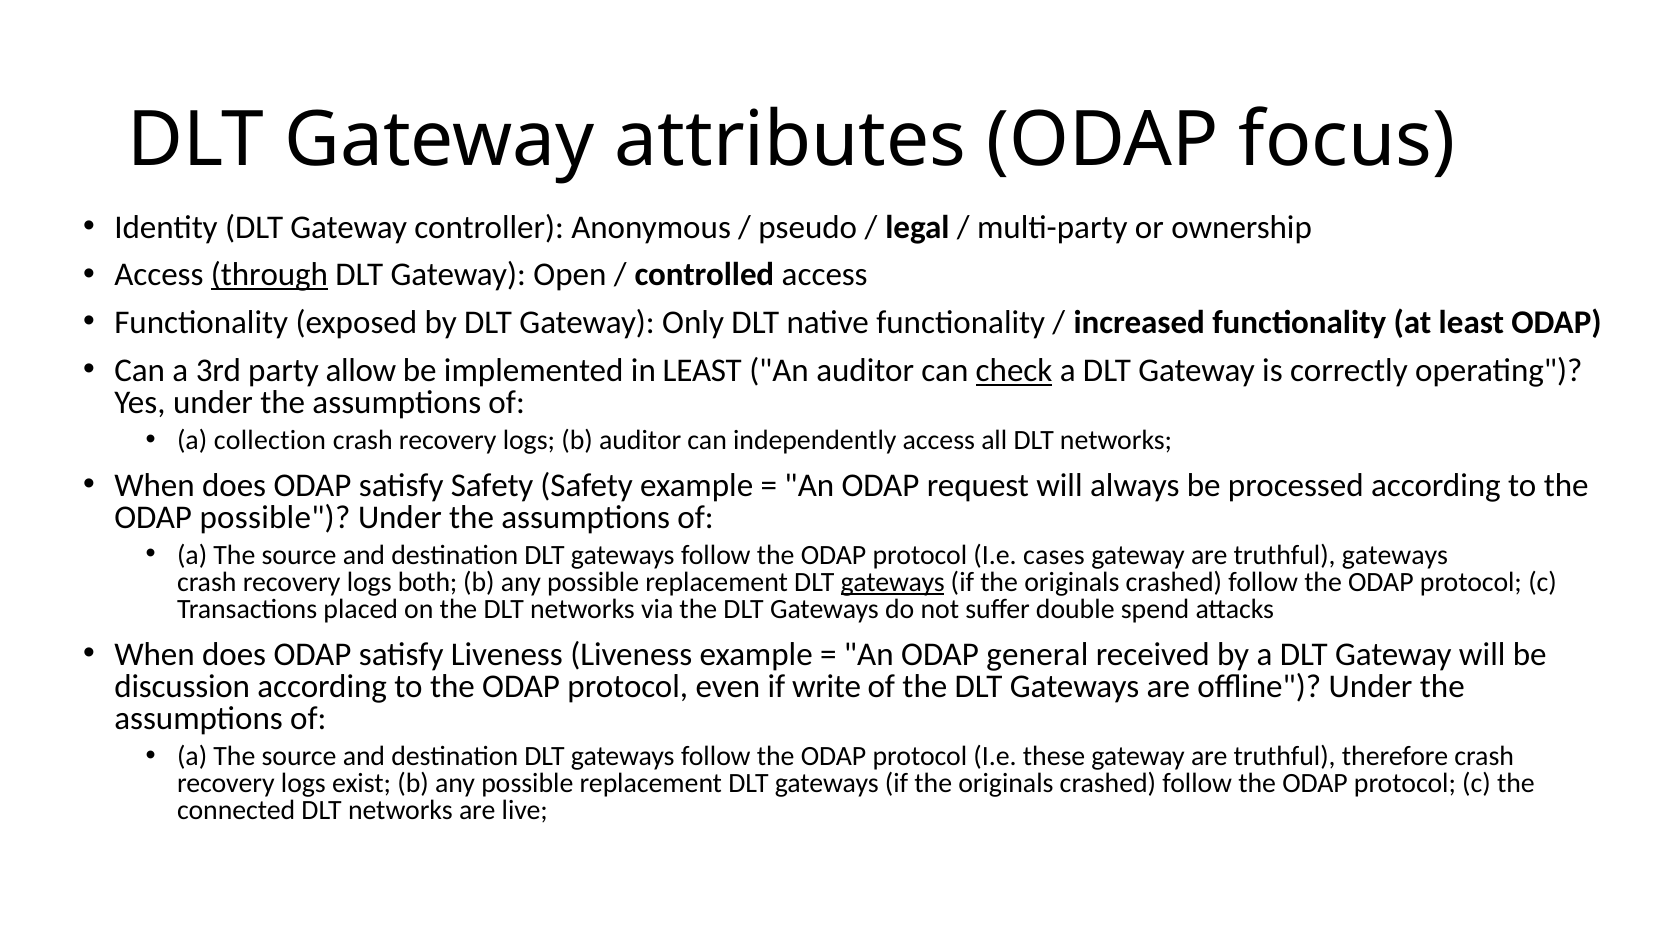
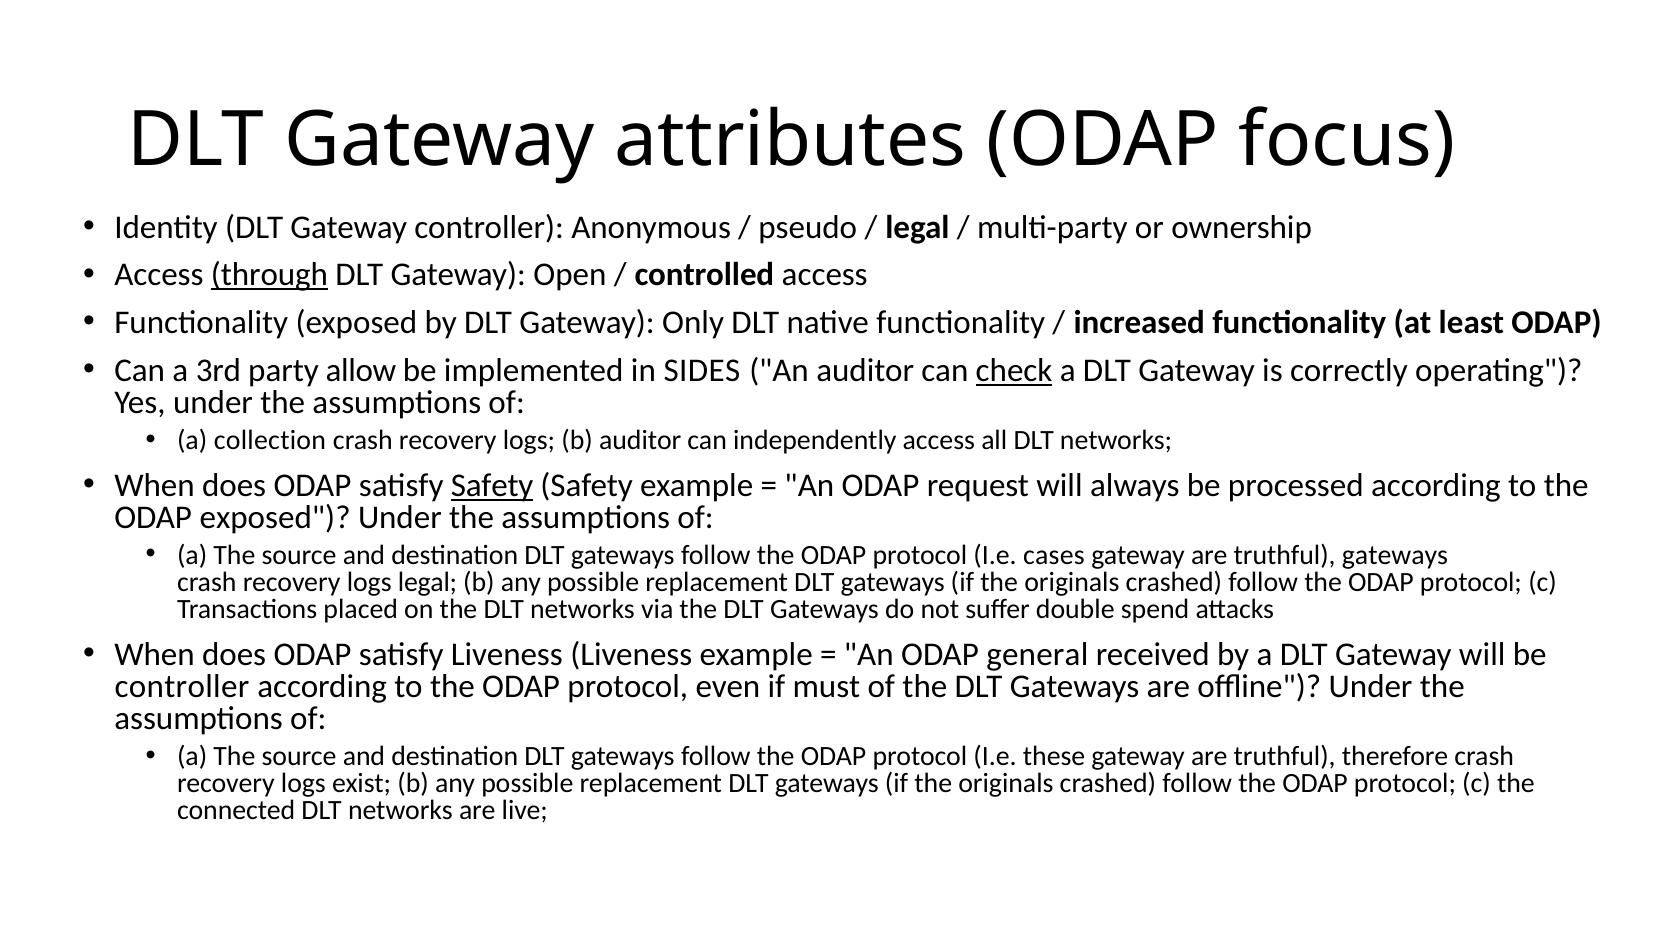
in LEAST: LEAST -> SIDES
Safety at (492, 485) underline: none -> present
ODAP possible: possible -> exposed
logs both: both -> legal
gateways at (893, 582) underline: present -> none
discussion at (182, 686): discussion -> controller
write: write -> must
